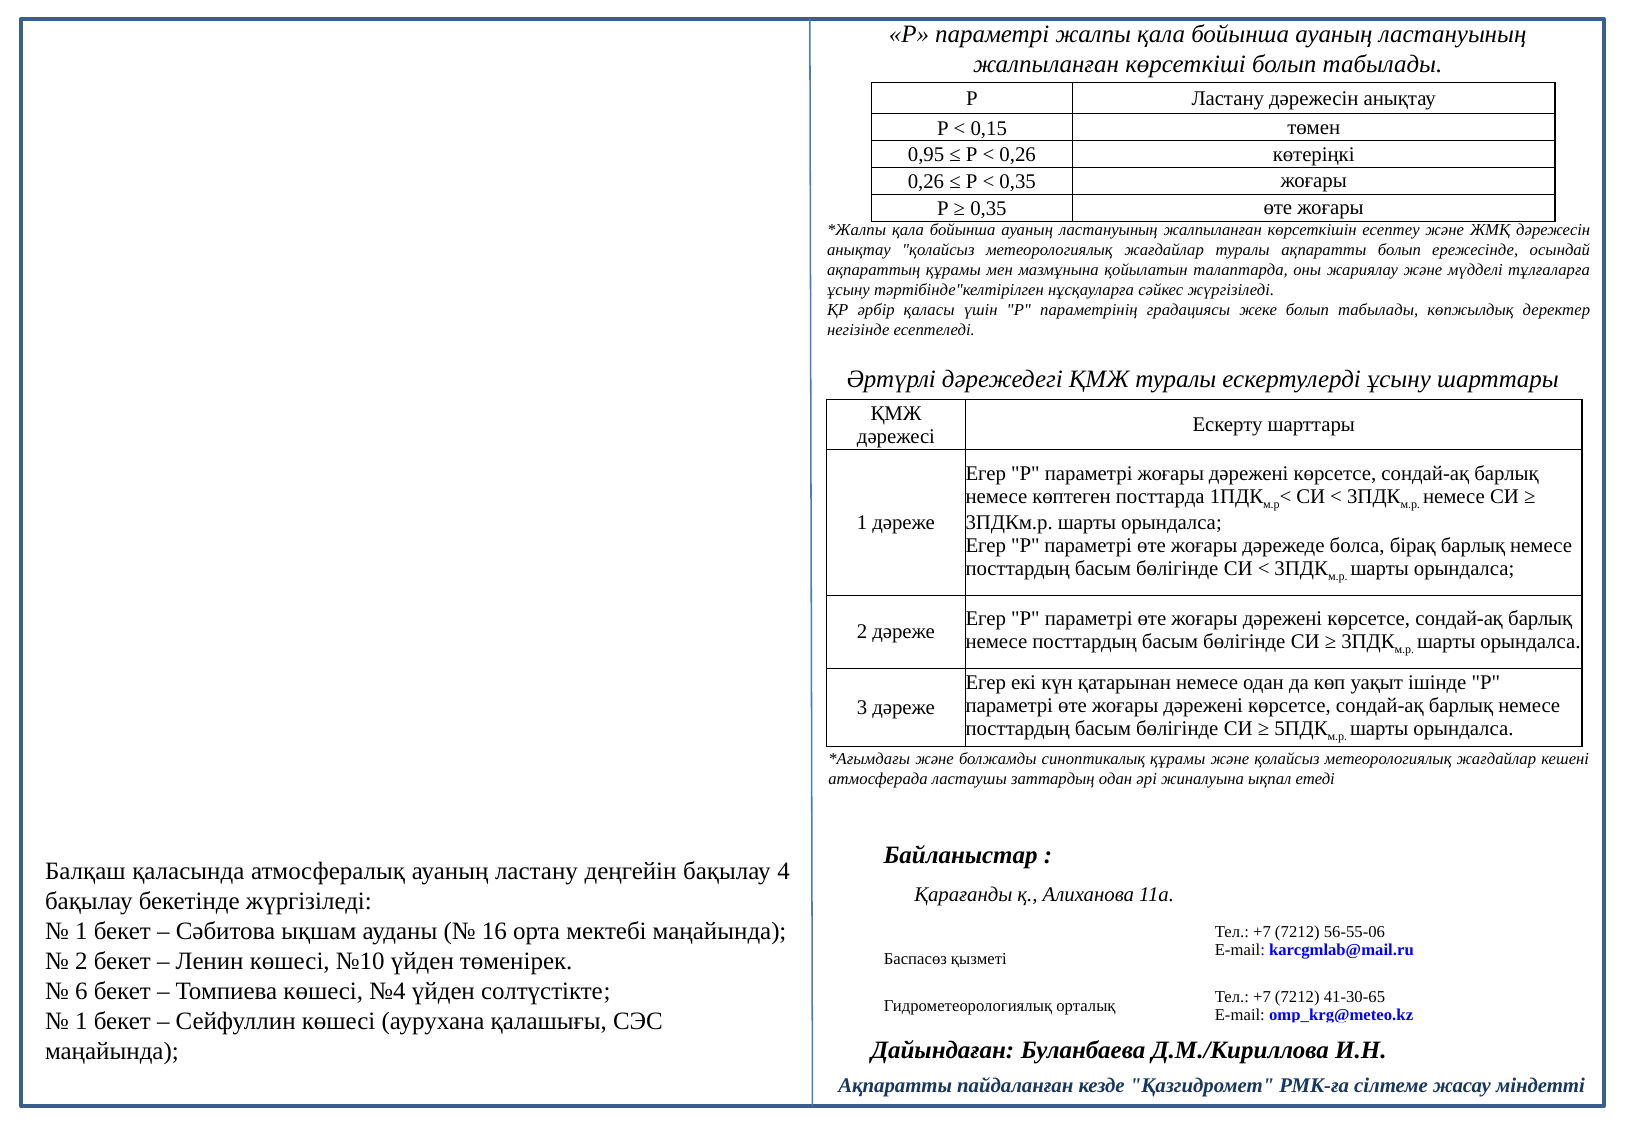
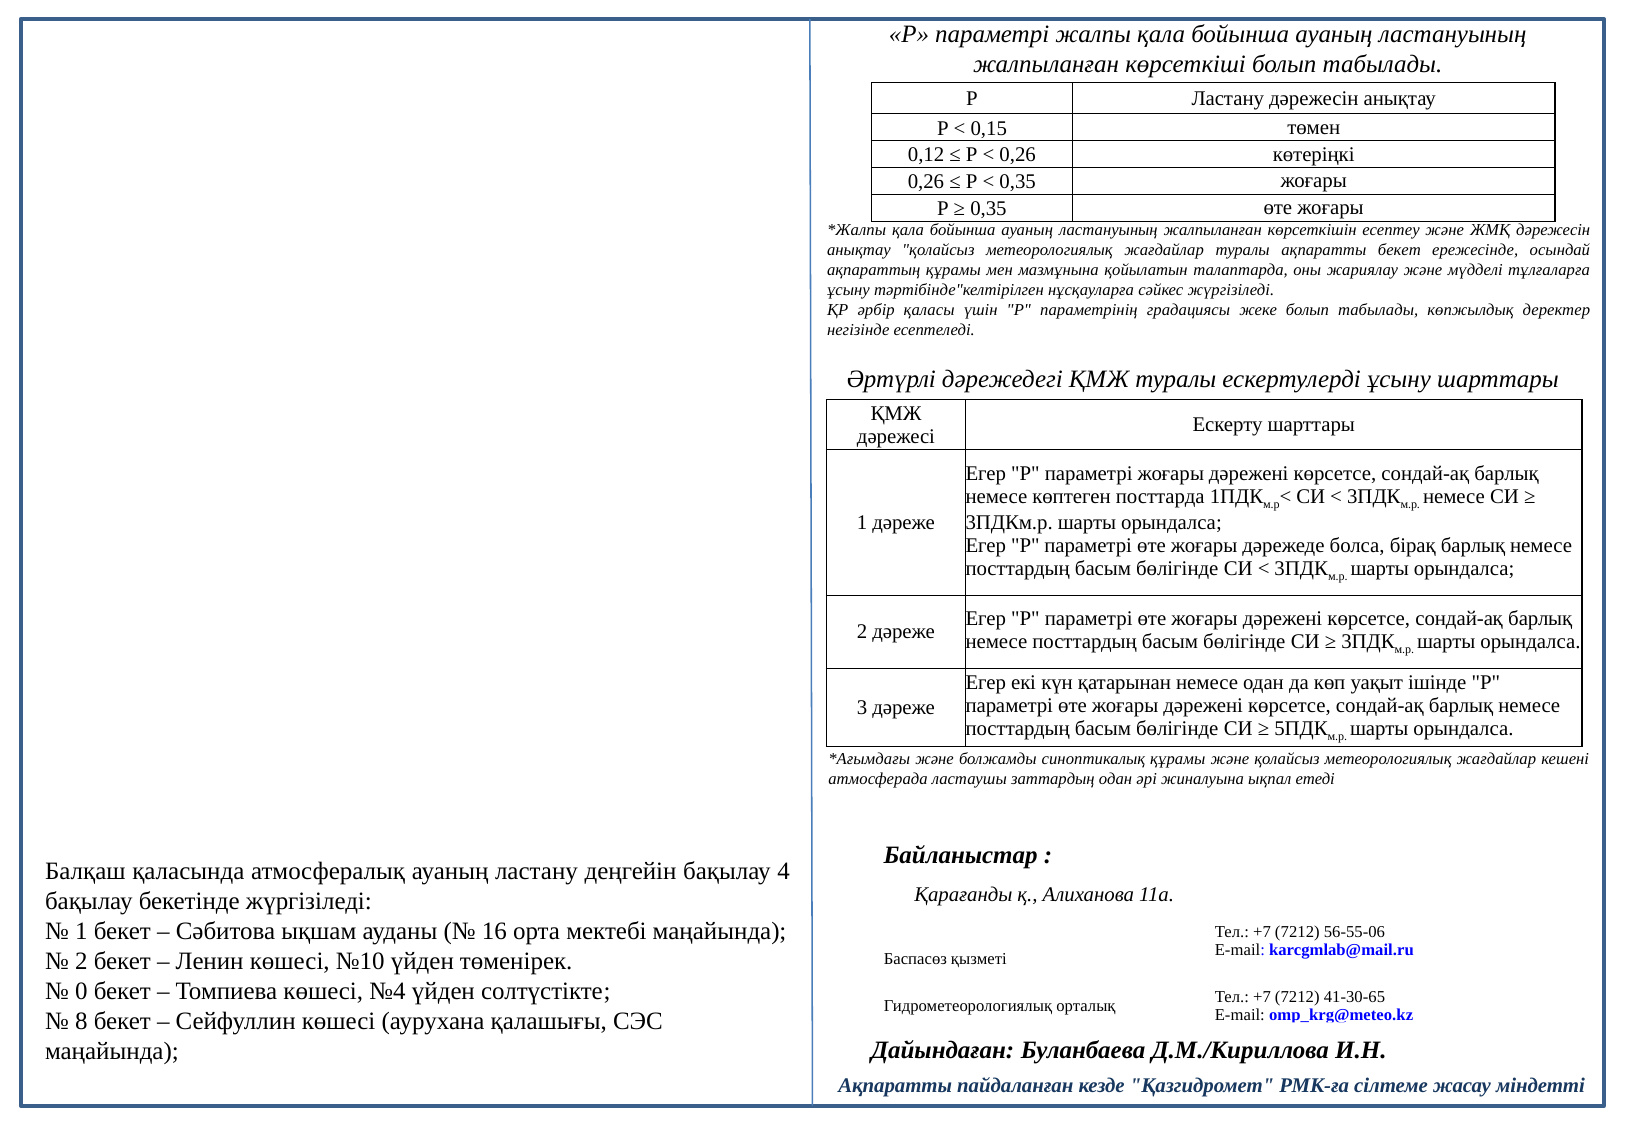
0,95: 0,95 -> 0,12
ақпаратты болып: болып -> бекет
6: 6 -> 0
1 at (81, 1021): 1 -> 8
